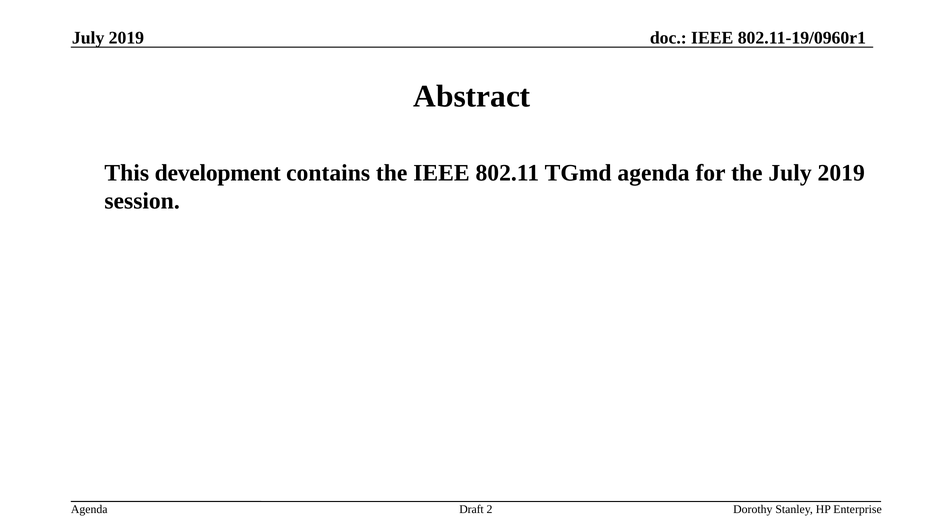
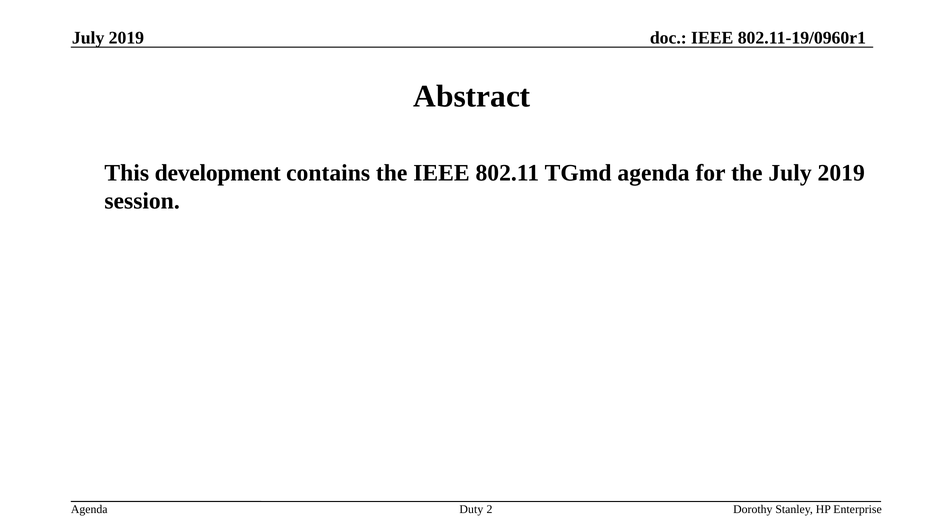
Draft: Draft -> Duty
